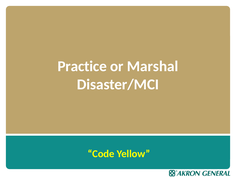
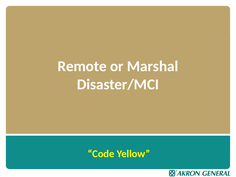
Practice: Practice -> Remote
